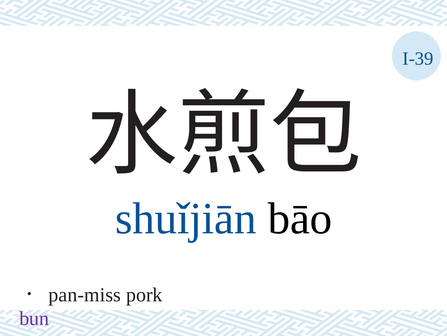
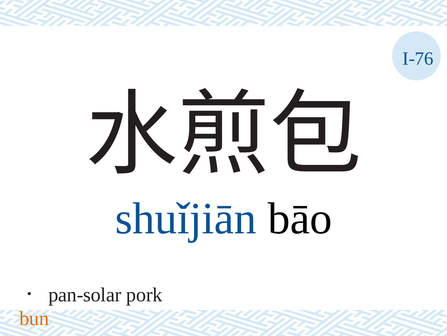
I-39: I-39 -> I-76
pan-miss: pan-miss -> pan-solar
bun colour: purple -> orange
